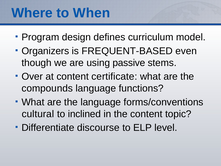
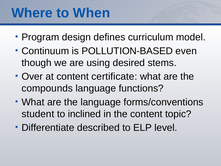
Organizers: Organizers -> Continuum
FREQUENT-BASED: FREQUENT-BASED -> POLLUTION-BASED
passive: passive -> desired
cultural: cultural -> student
discourse: discourse -> described
